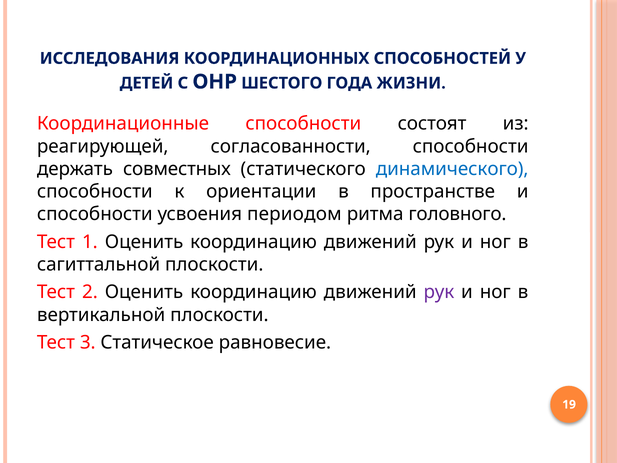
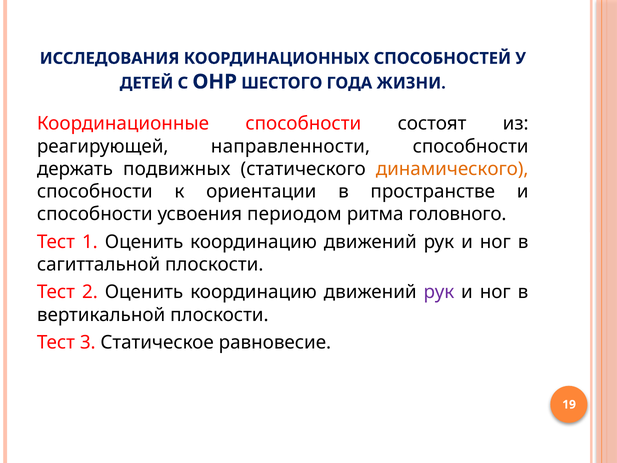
согласованности: согласованности -> направленности
совместных: совместных -> подвижных
динамического colour: blue -> orange
